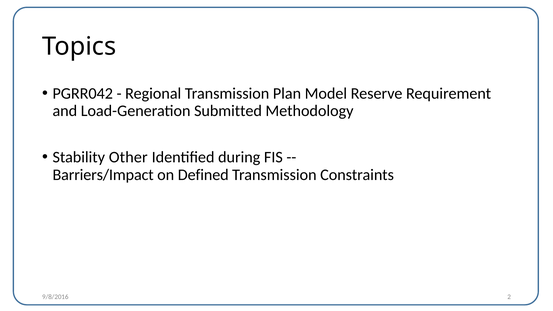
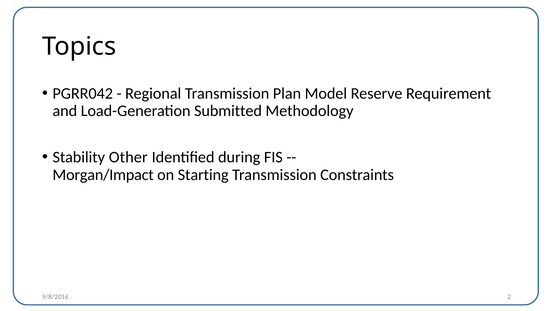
Barriers/Impact: Barriers/Impact -> Morgan/Impact
Defined: Defined -> Starting
